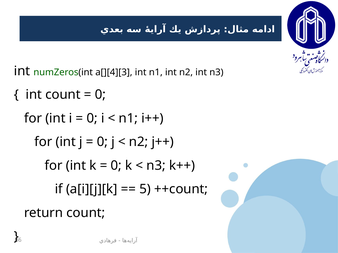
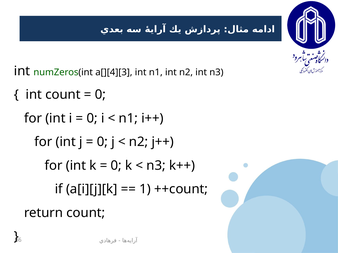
5: 5 -> 1
